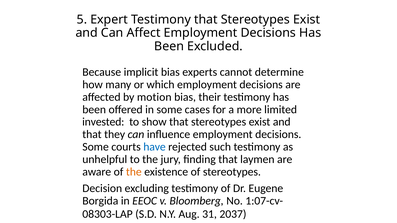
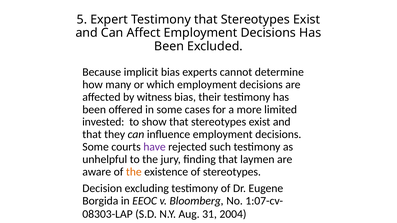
motion: motion -> witness
have colour: blue -> purple
2037: 2037 -> 2004
